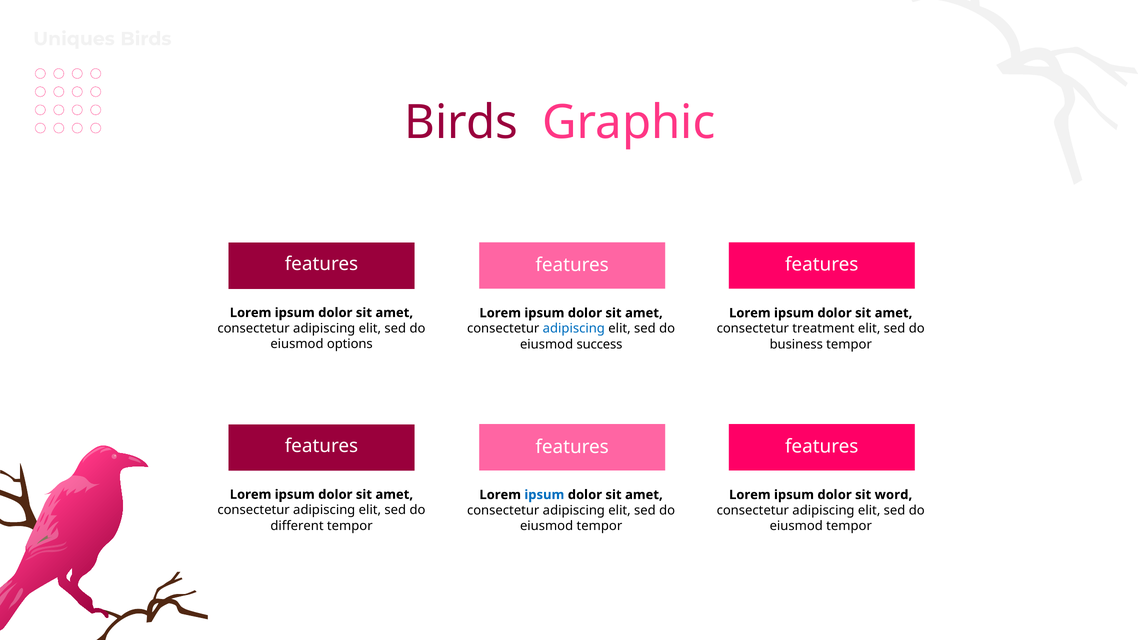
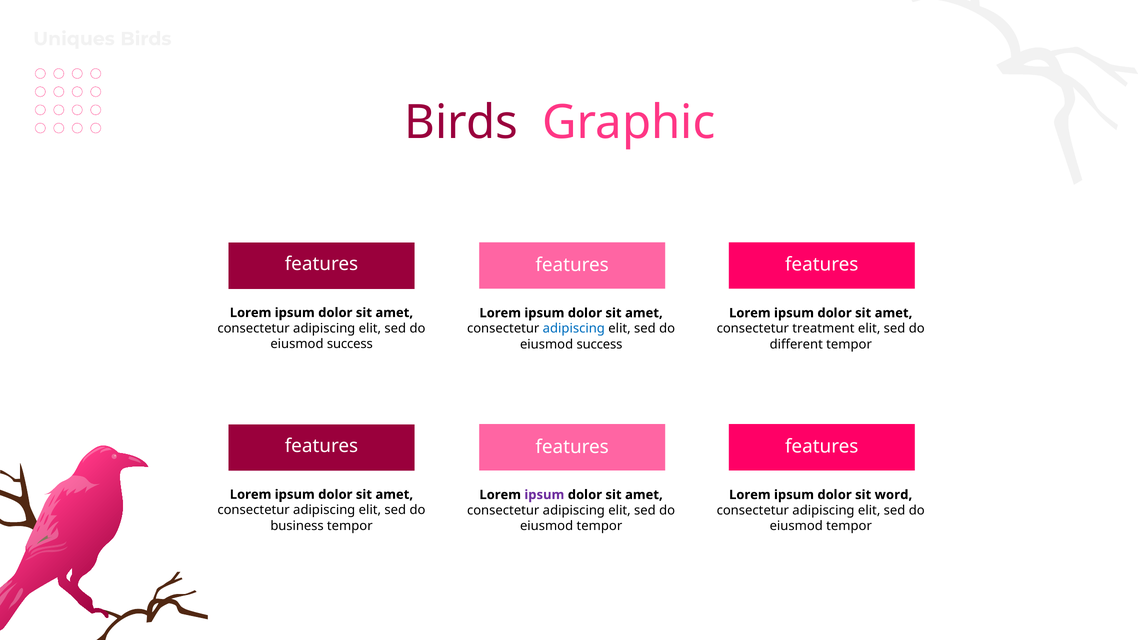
options at (350, 344): options -> success
business: business -> different
ipsum at (544, 495) colour: blue -> purple
different: different -> business
